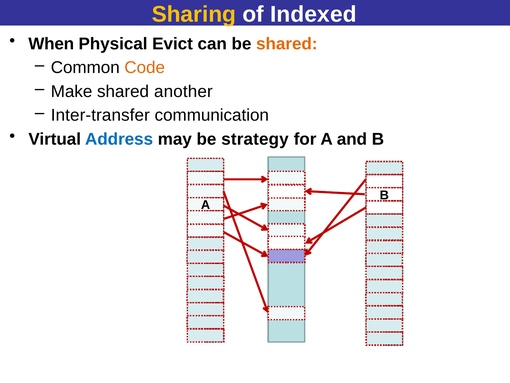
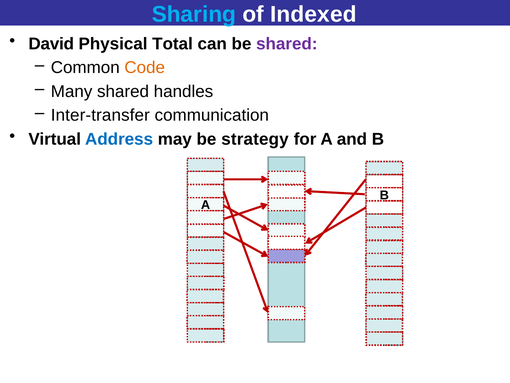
Sharing colour: yellow -> light blue
When: When -> David
Evict: Evict -> Total
shared at (287, 44) colour: orange -> purple
Make: Make -> Many
another: another -> handles
